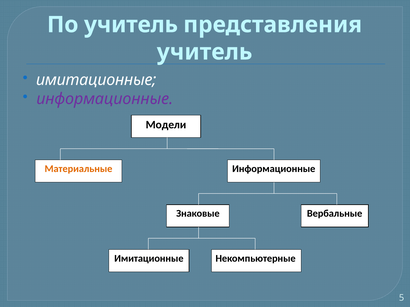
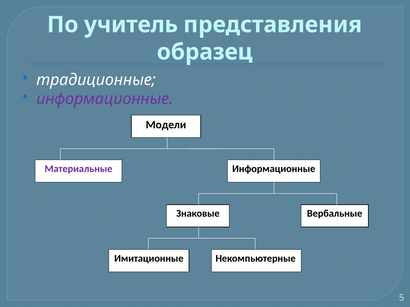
учитель at (205, 52): учитель -> образец
имитационные at (96, 80): имитационные -> традиционные
Материальные colour: orange -> purple
